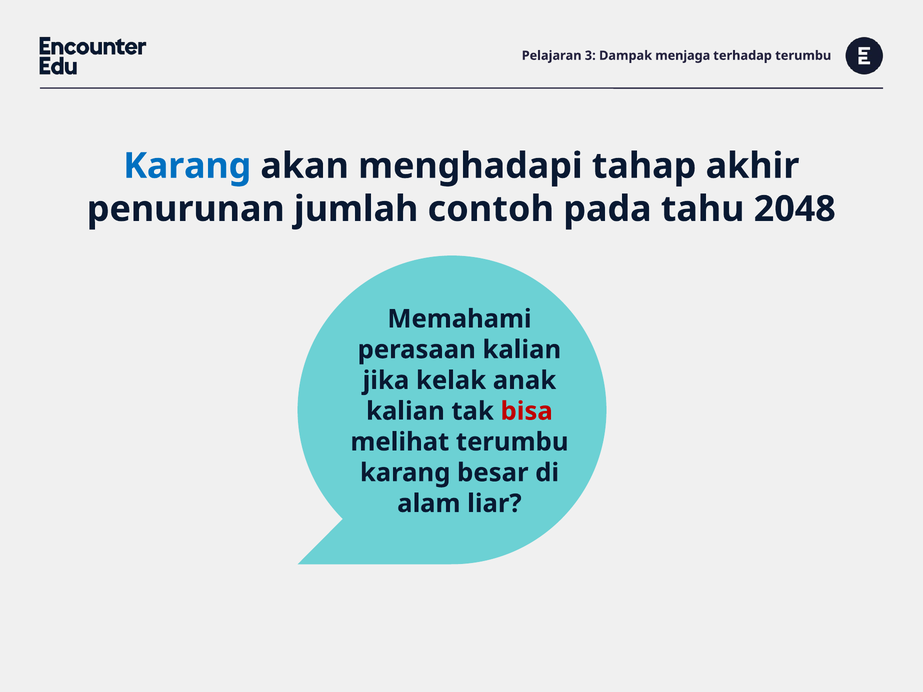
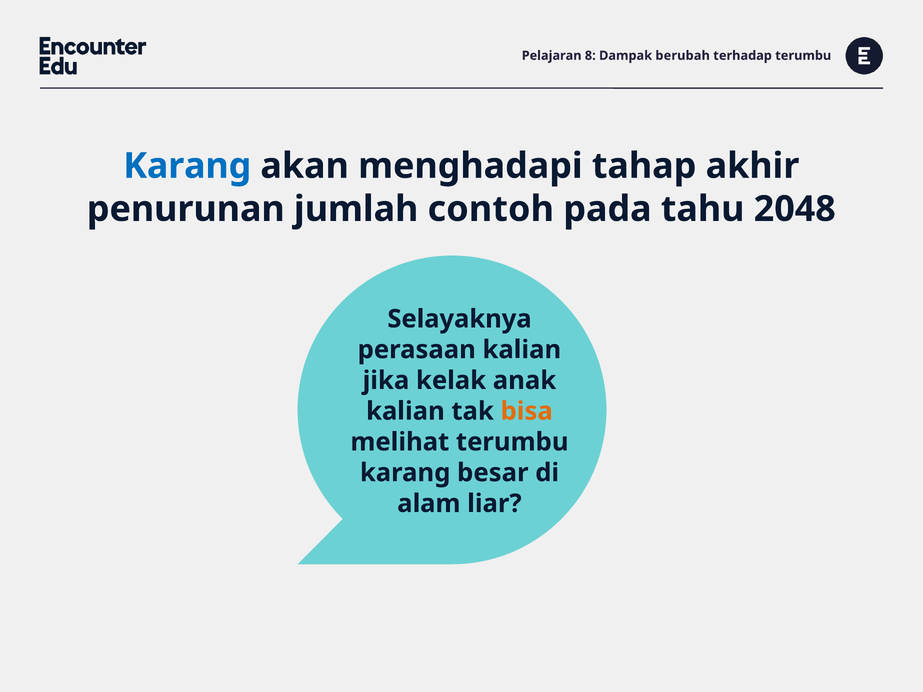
3: 3 -> 8
menjaga: menjaga -> berubah
Memahami: Memahami -> Selayaknya
bisa colour: red -> orange
